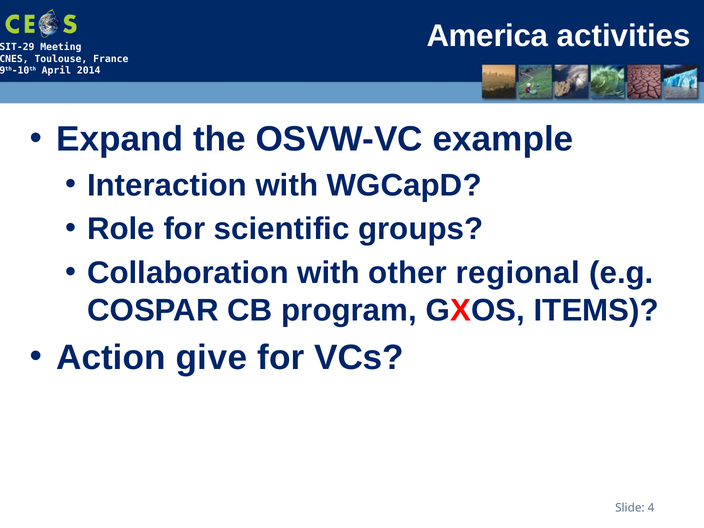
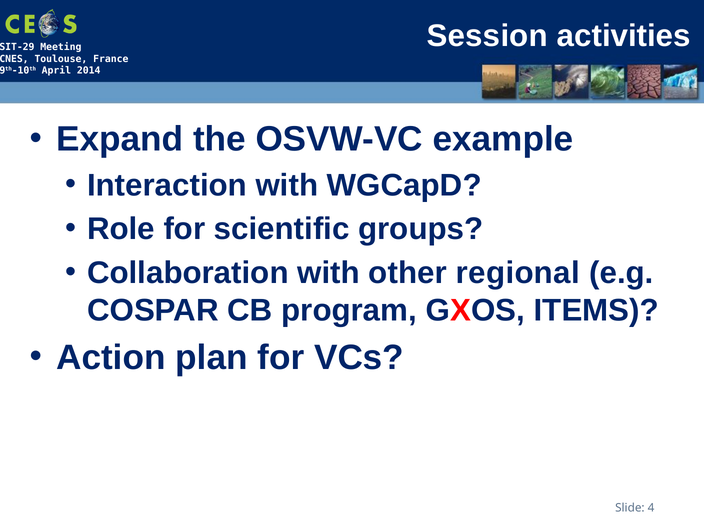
America: America -> Session
give: give -> plan
